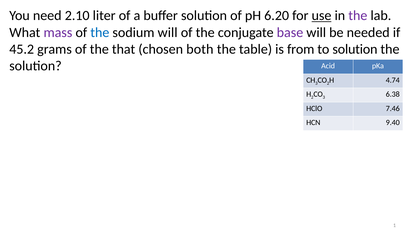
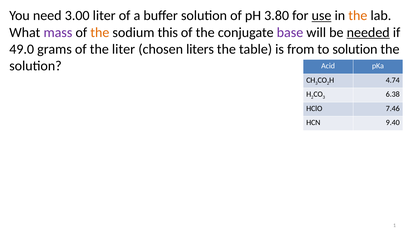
2.10: 2.10 -> 3.00
6.20: 6.20 -> 3.80
the at (358, 16) colour: purple -> orange
the at (100, 32) colour: blue -> orange
sodium will: will -> this
needed underline: none -> present
45.2: 45.2 -> 49.0
the that: that -> liter
both: both -> liters
